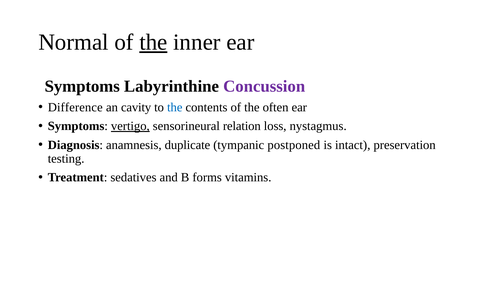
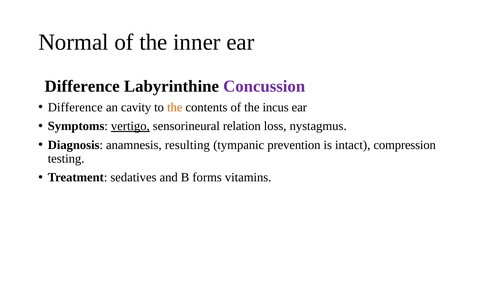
the at (153, 42) underline: present -> none
Symptoms at (82, 86): Symptoms -> Difference
the at (175, 107) colour: blue -> orange
often: often -> incus
duplicate: duplicate -> resulting
postponed: postponed -> prevention
preservation: preservation -> compression
